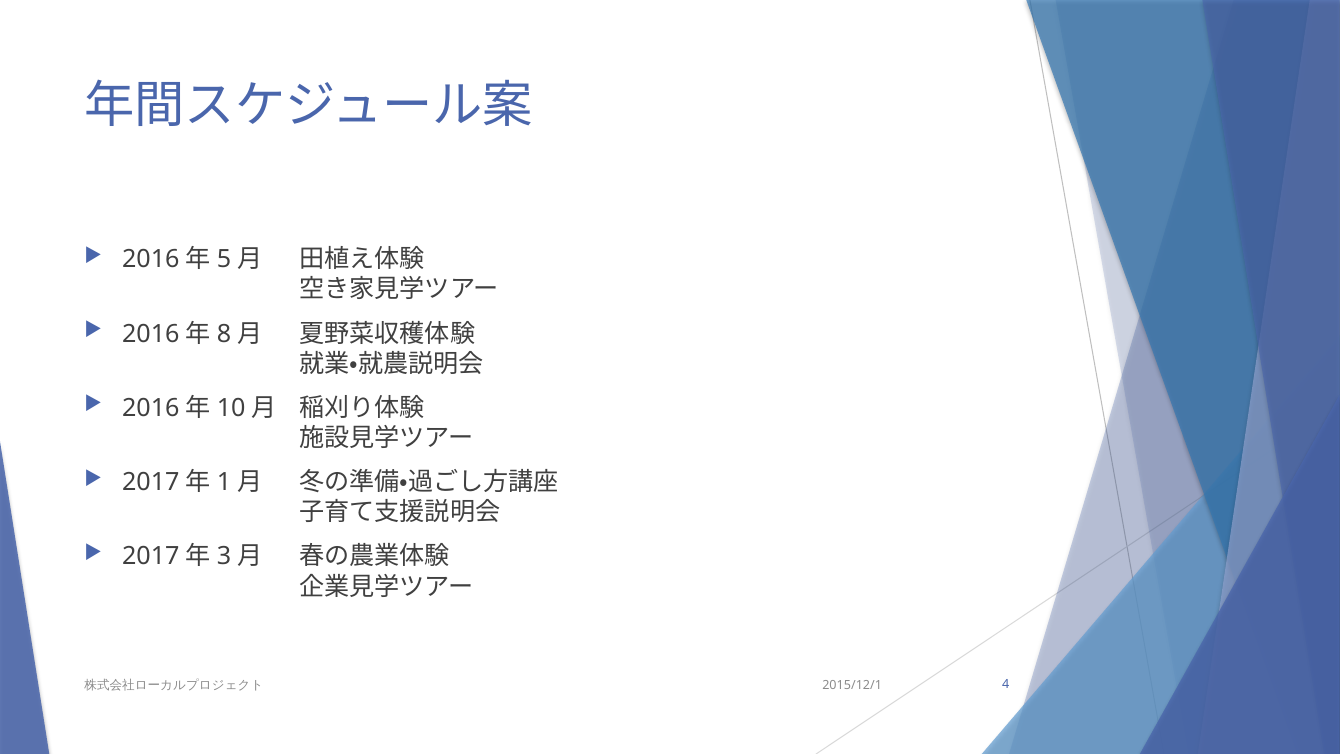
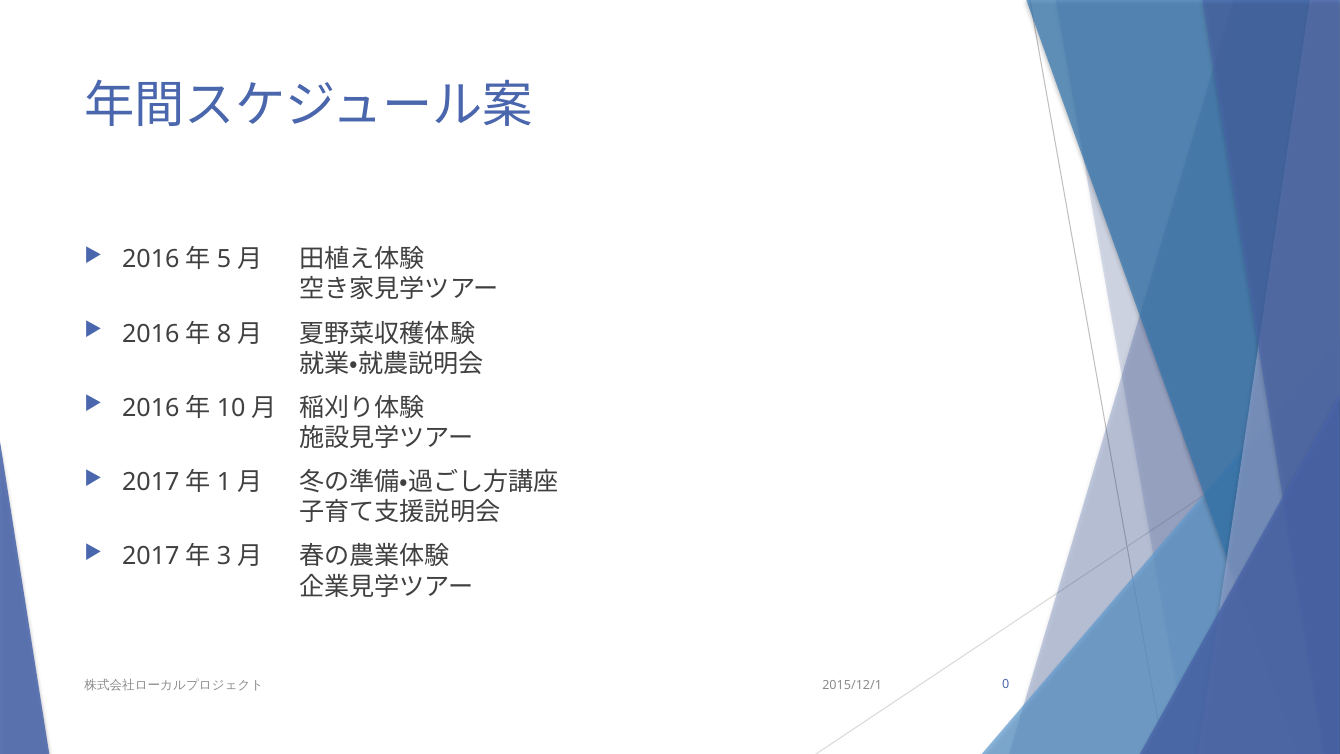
4: 4 -> 0
